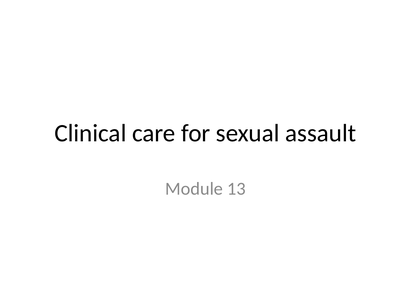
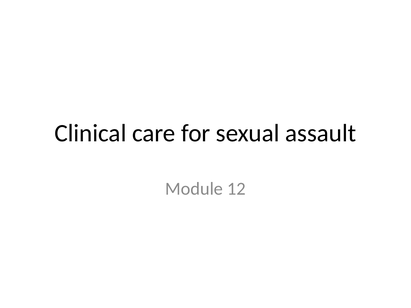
13: 13 -> 12
